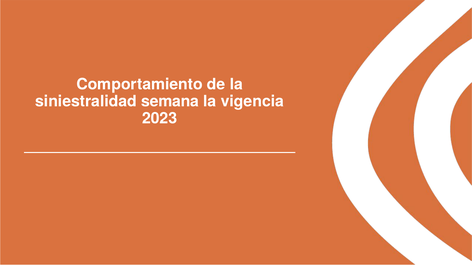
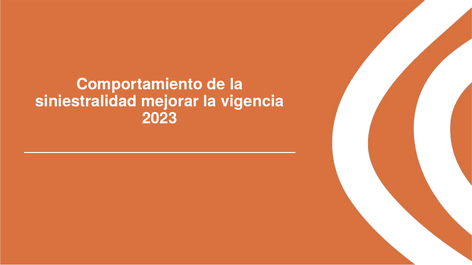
semana: semana -> mejorar
